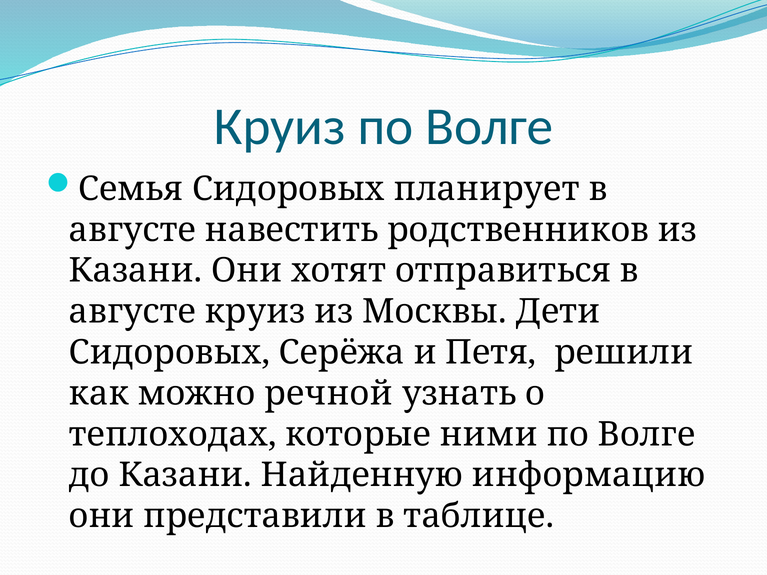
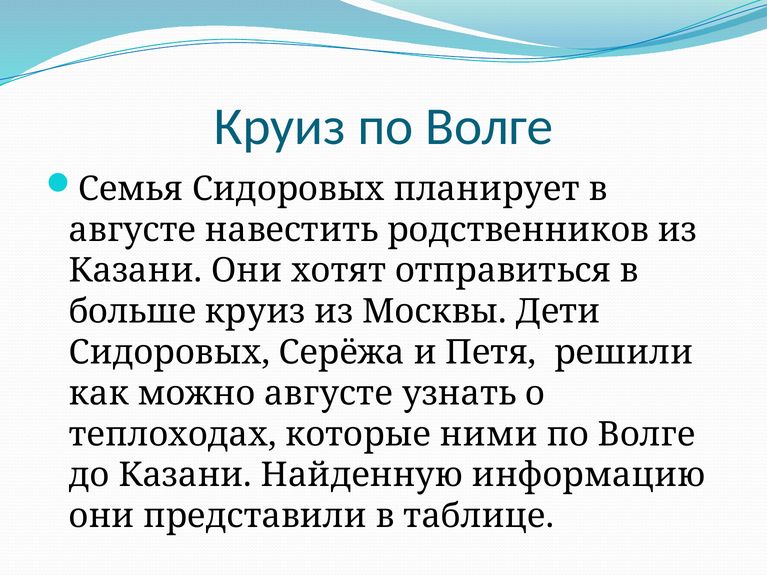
августе at (132, 312): августе -> больше
можно речной: речной -> августе
